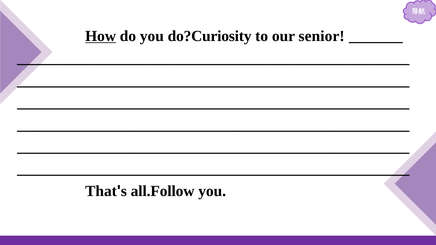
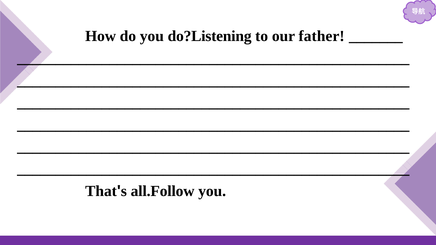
How underline: present -> none
do?Curiosity: do?Curiosity -> do?Listening
senior: senior -> father
